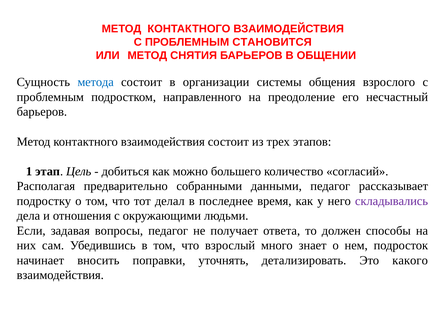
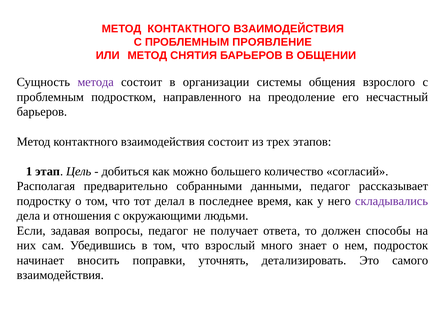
СТАНОВИТСЯ: СТАНОВИТСЯ -> ПРОЯВЛЕНИЕ
метода colour: blue -> purple
какого: какого -> самого
